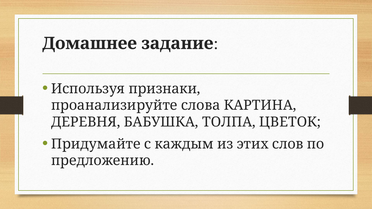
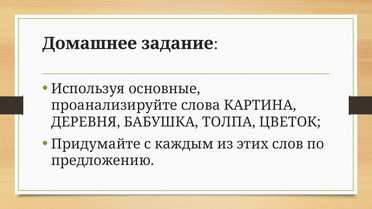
признаки: признаки -> основные
